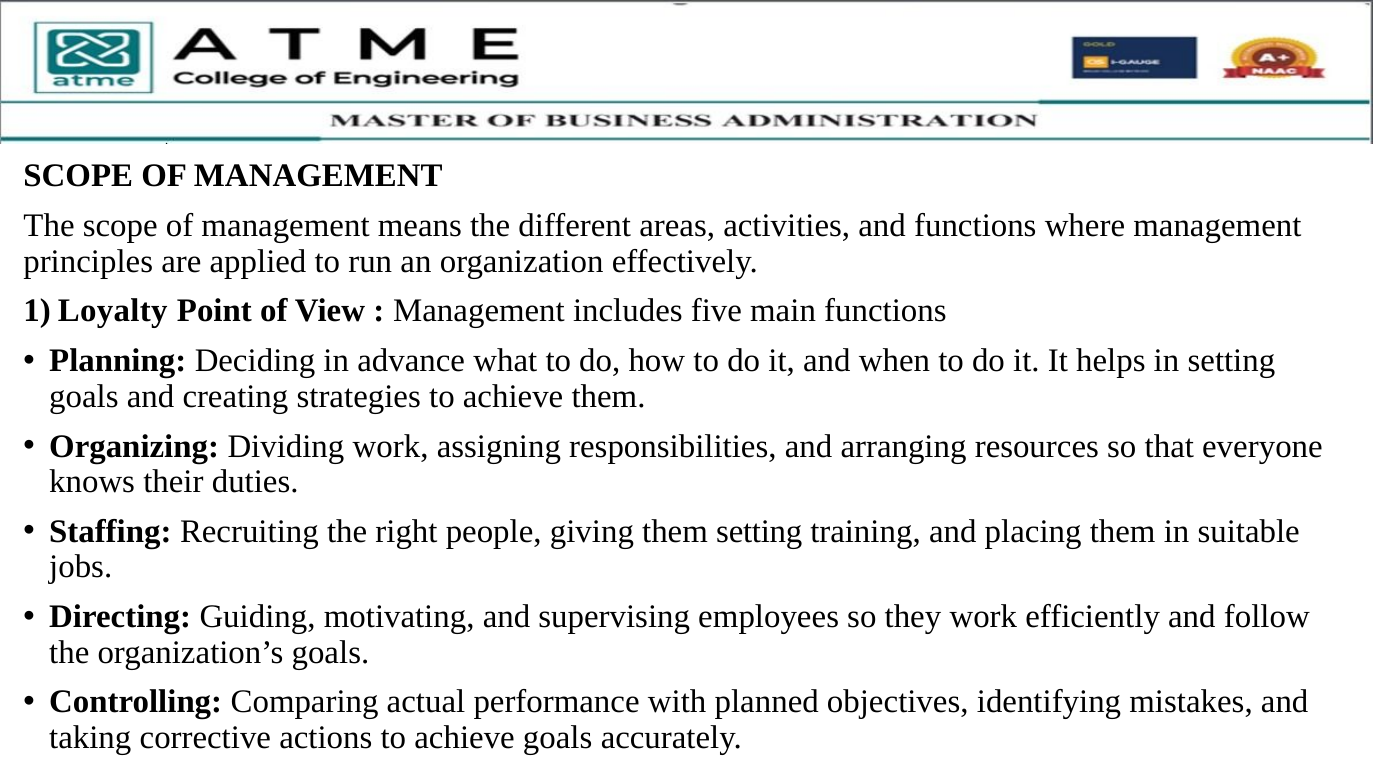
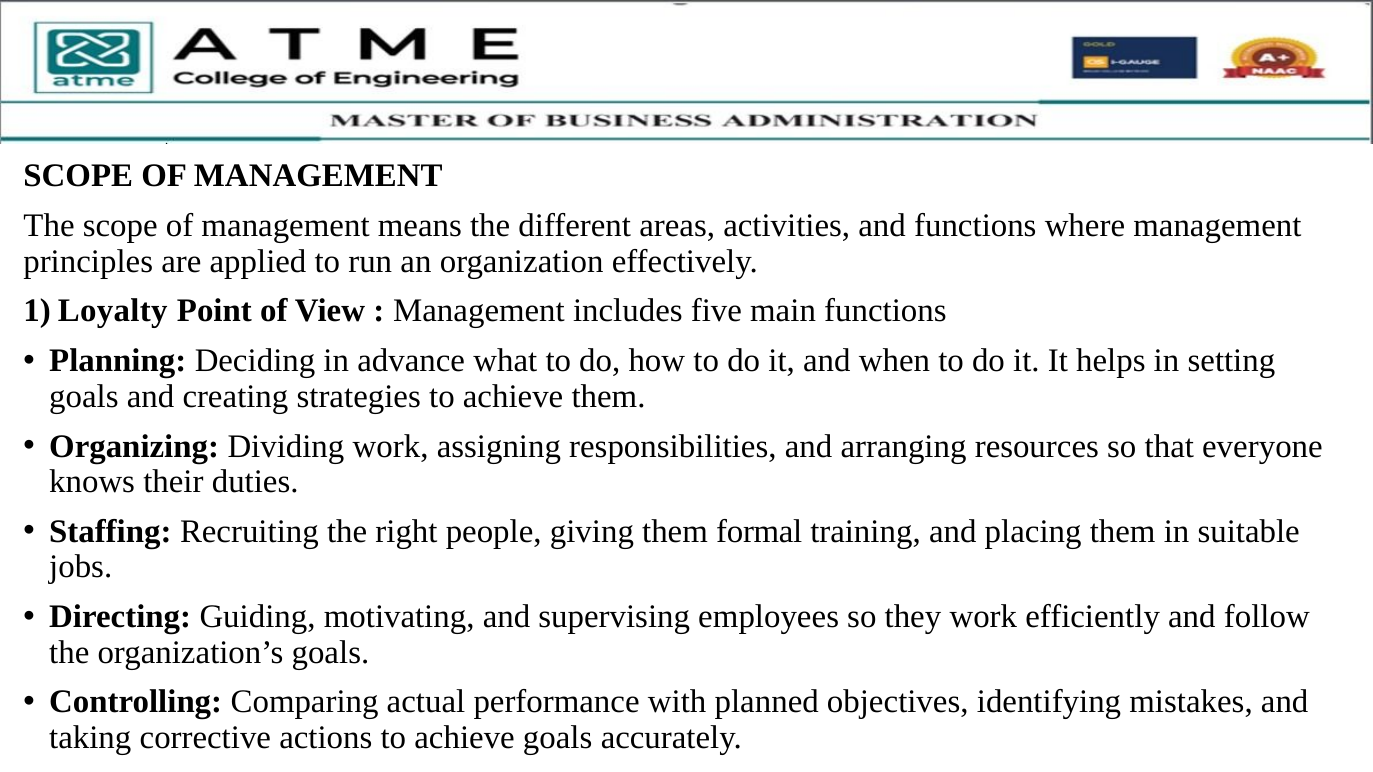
them setting: setting -> formal
